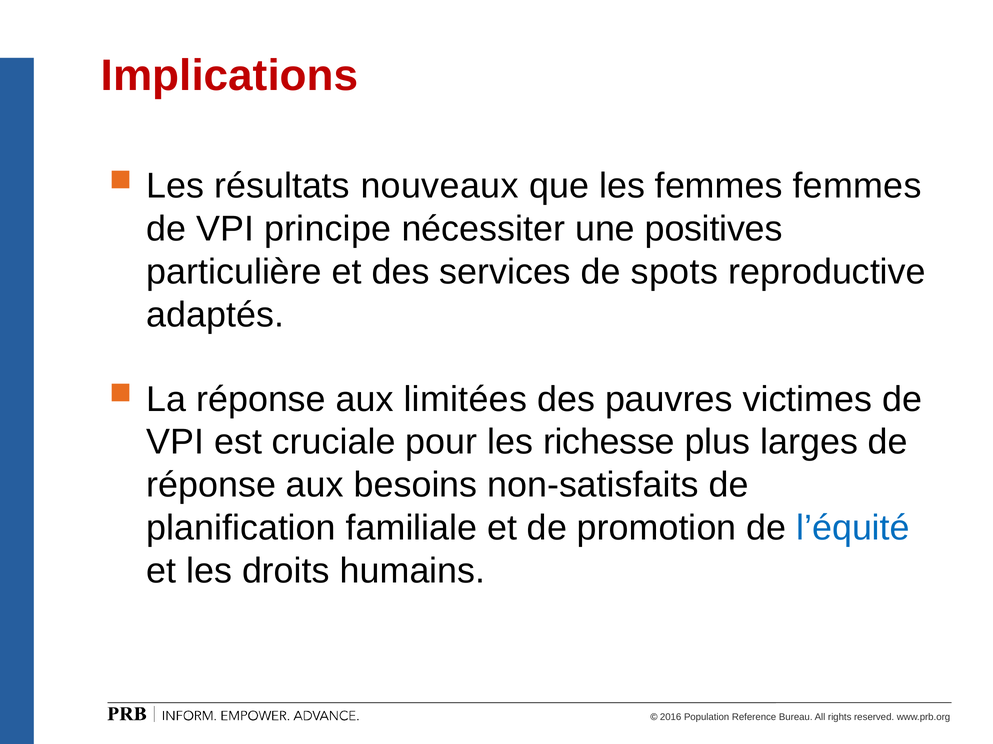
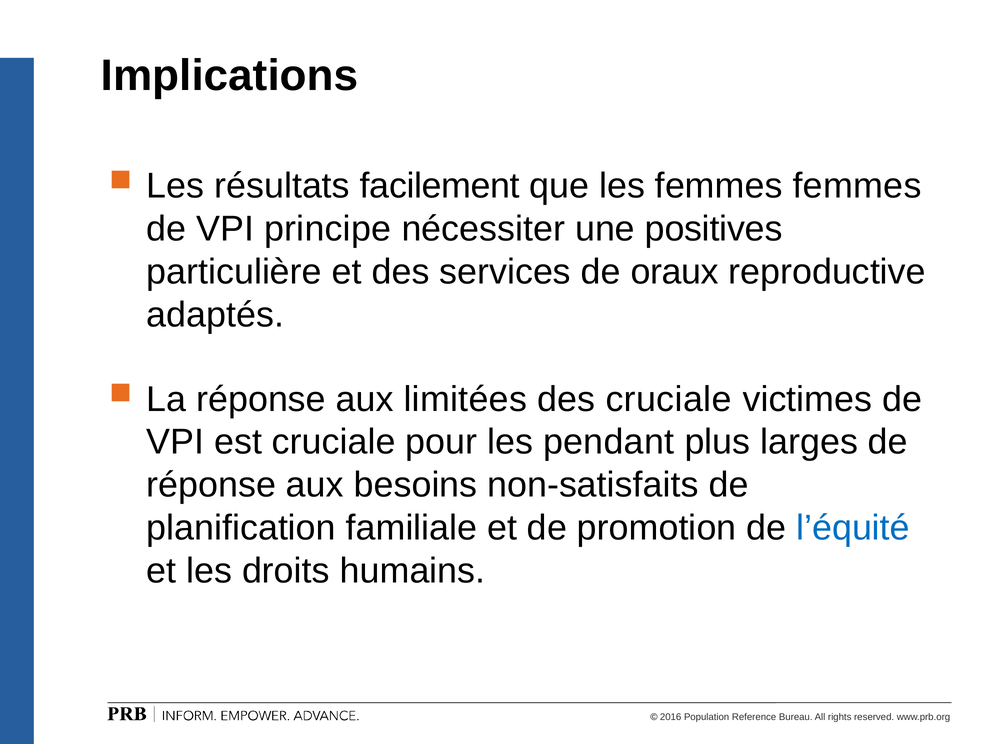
Implications colour: red -> black
nouveaux: nouveaux -> facilement
spots: spots -> oraux
des pauvres: pauvres -> cruciale
richesse: richesse -> pendant
